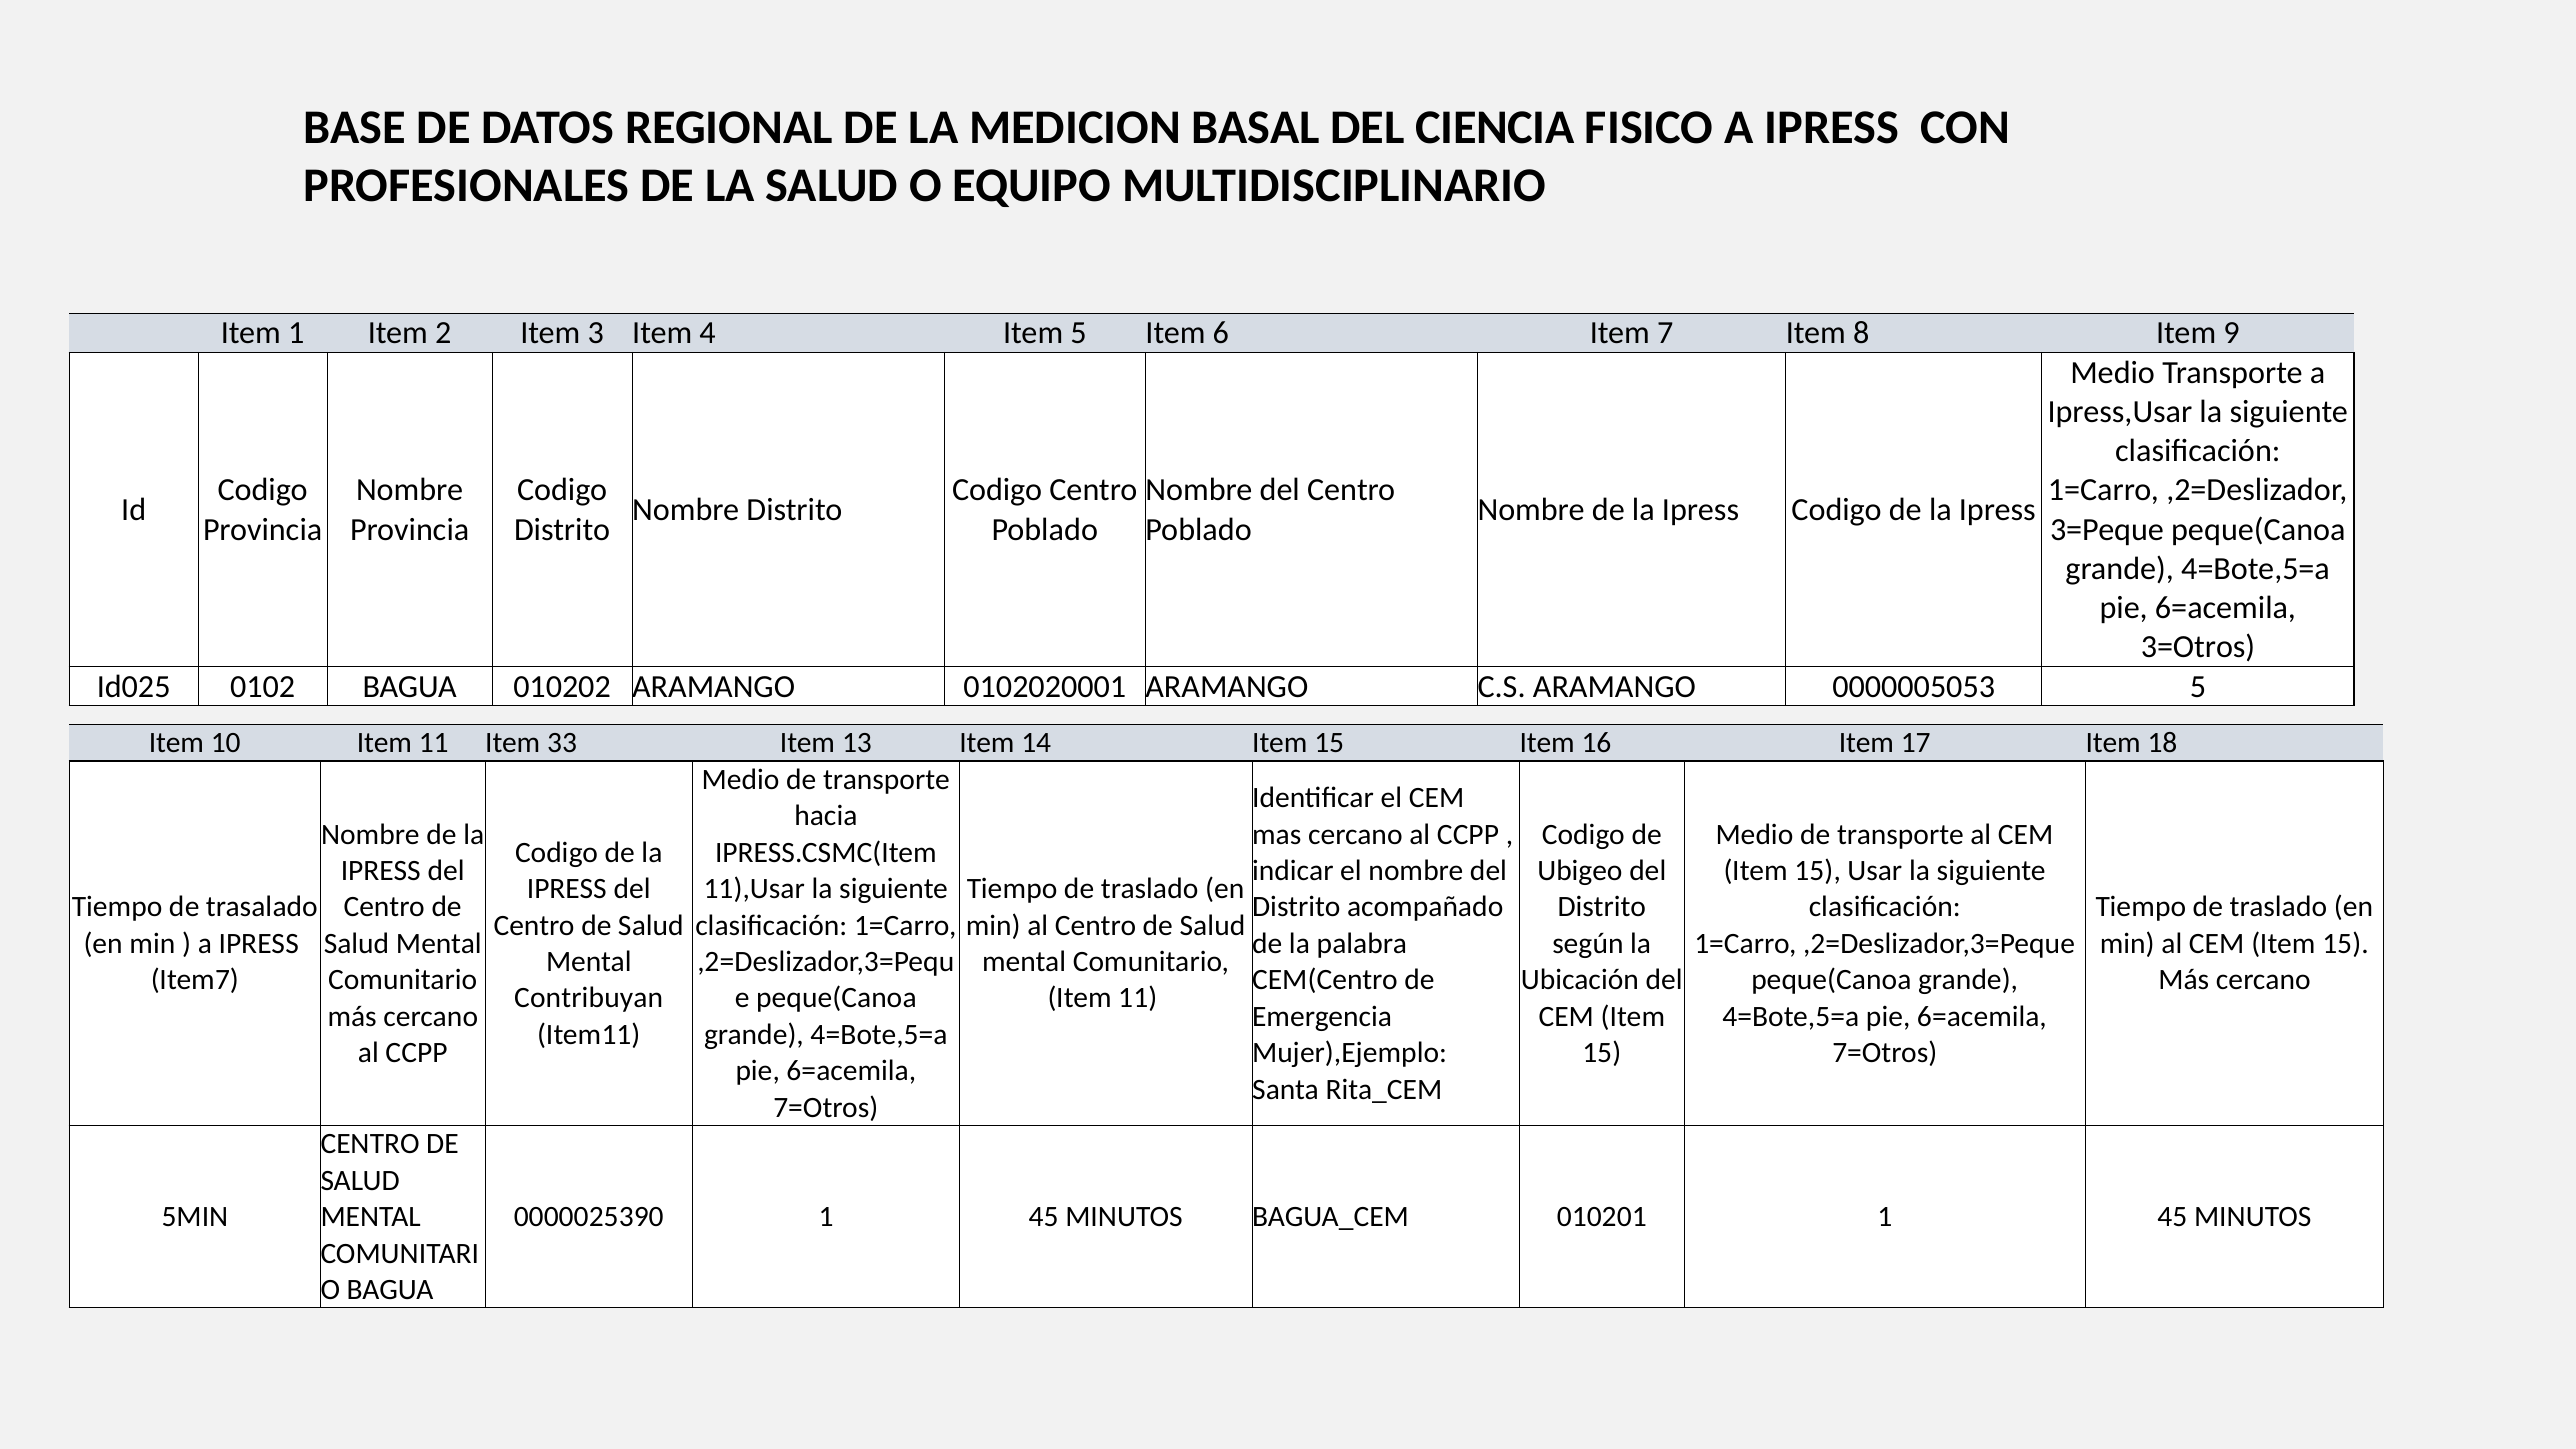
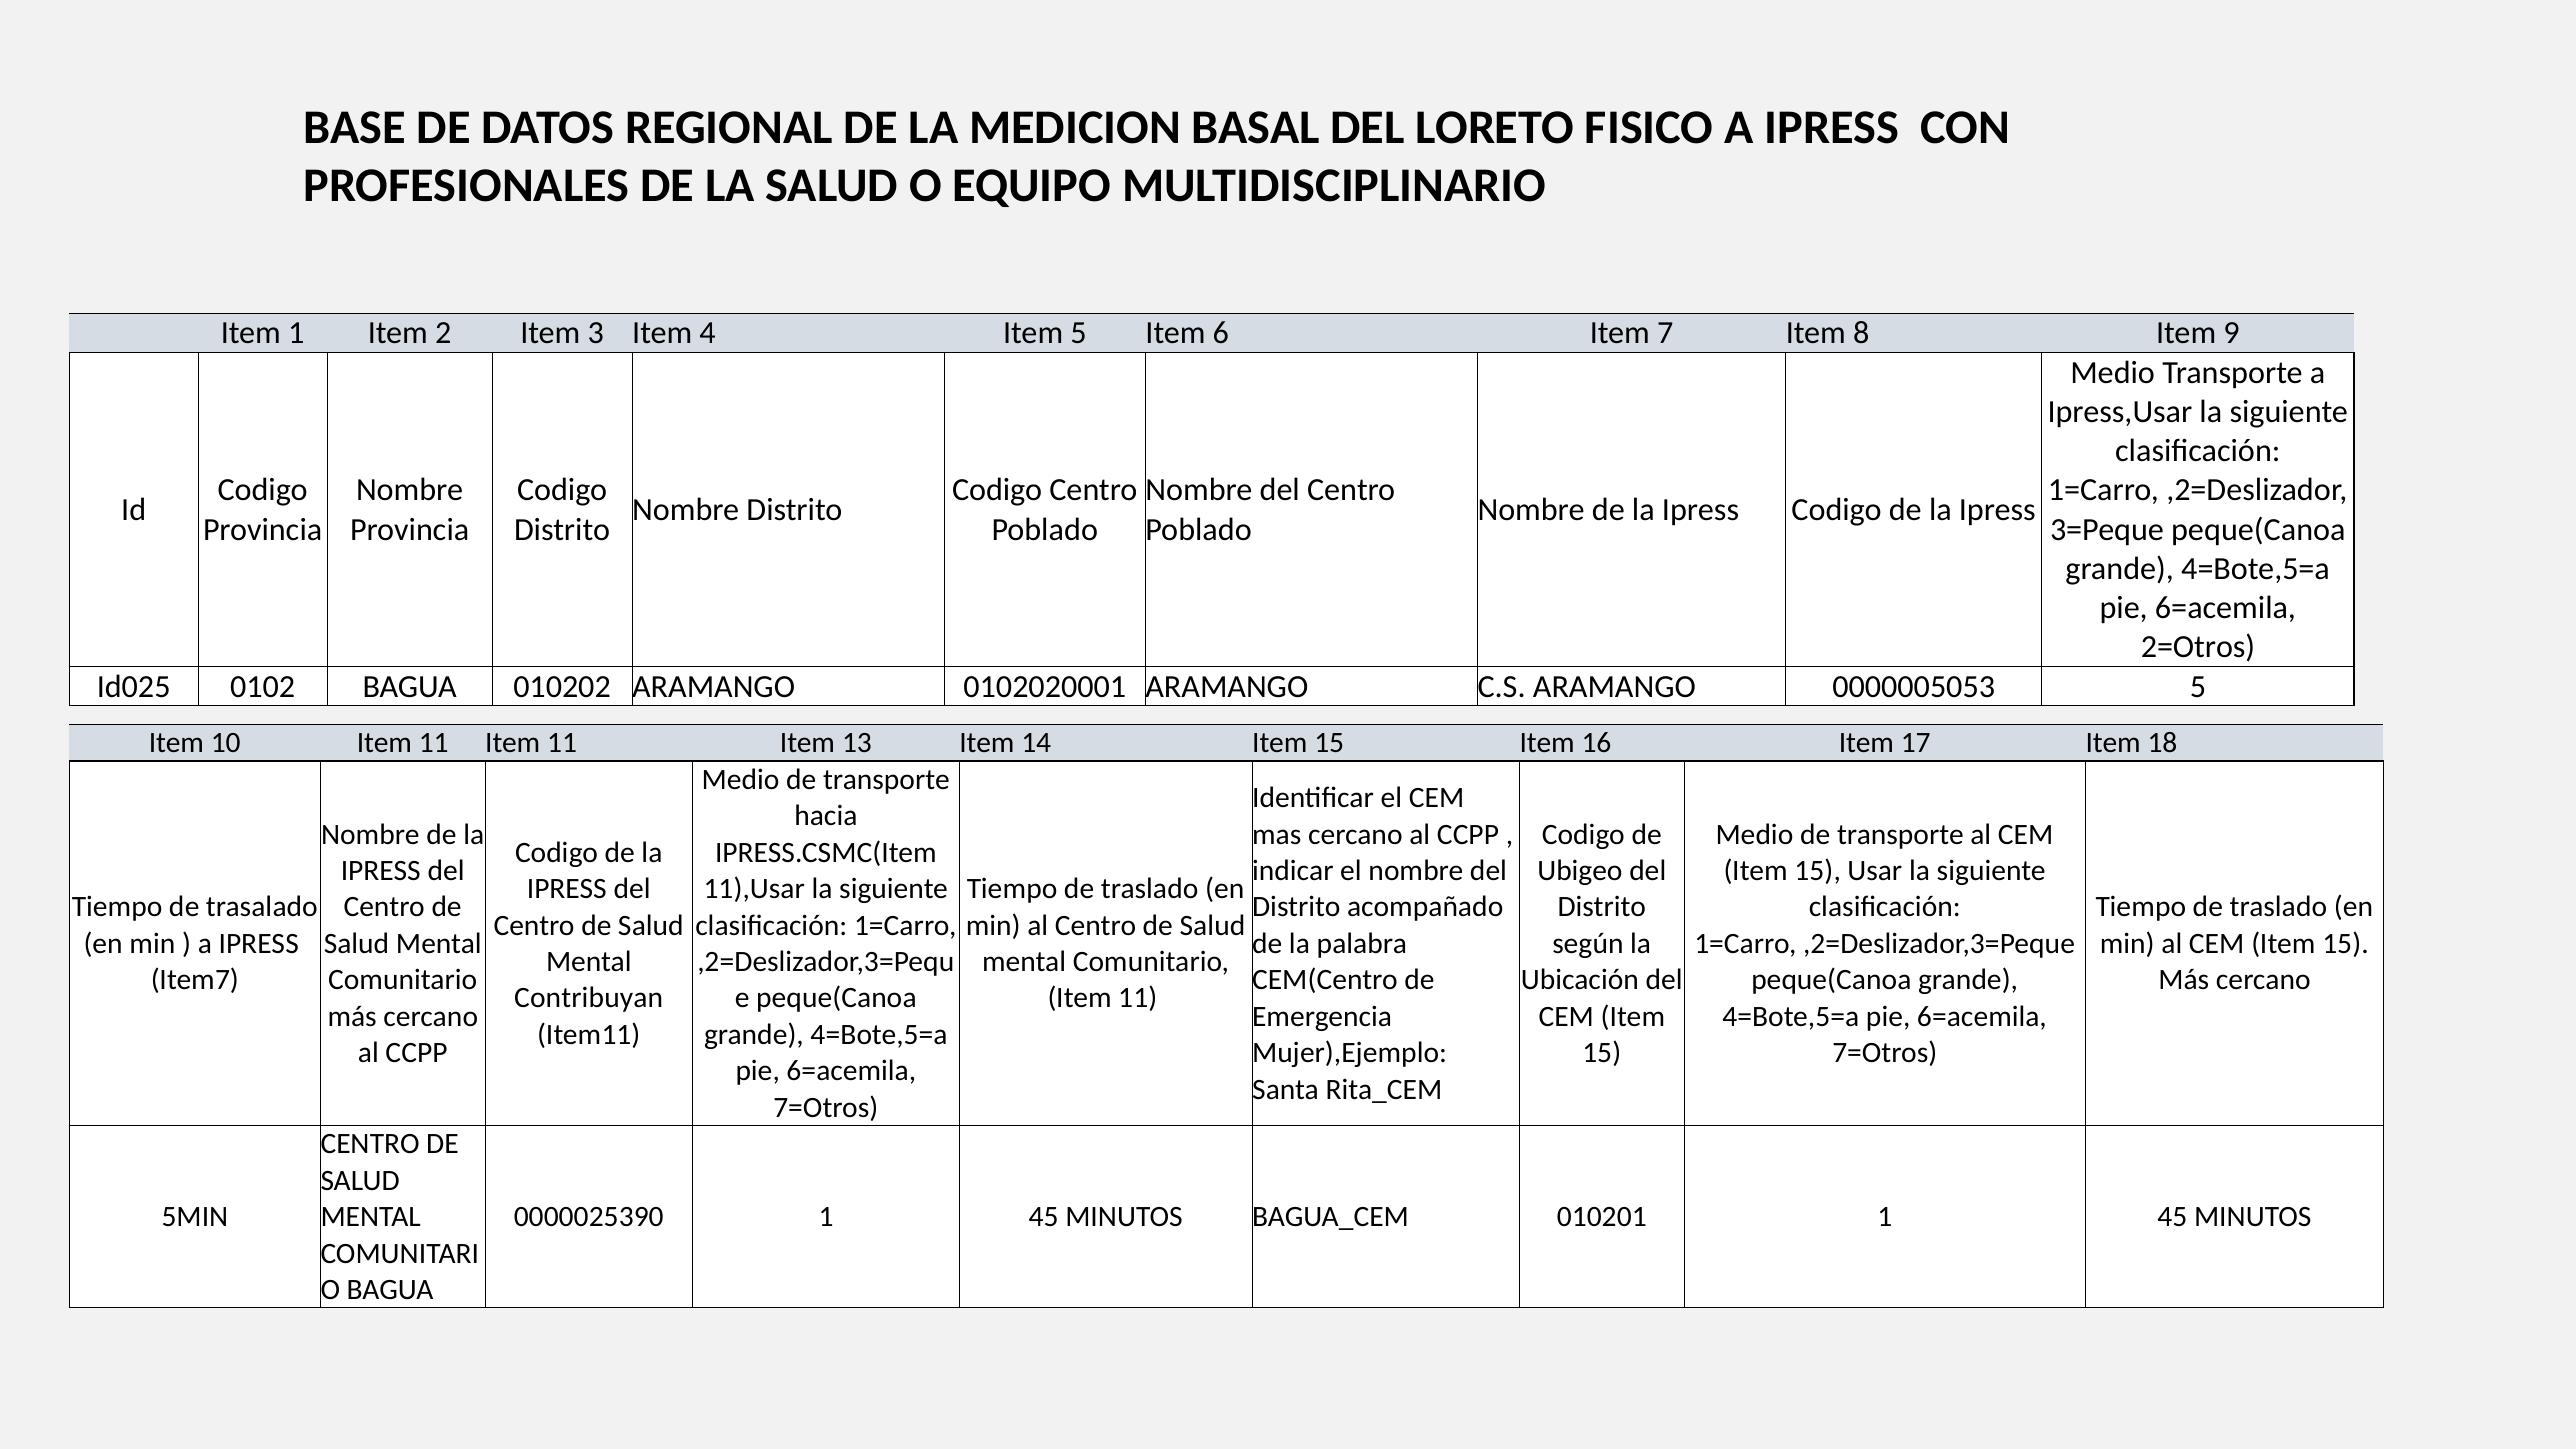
CIENCIA: CIENCIA -> LORETO
3=Otros: 3=Otros -> 2=Otros
11 Item 33: 33 -> 11
